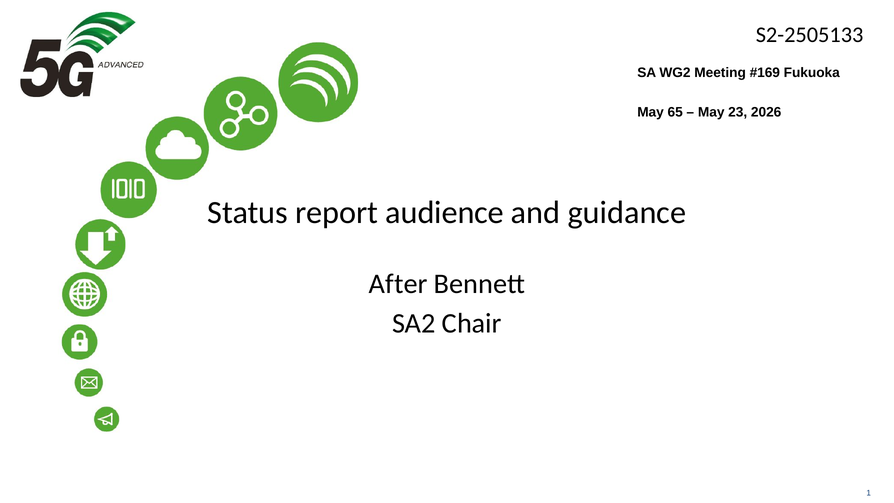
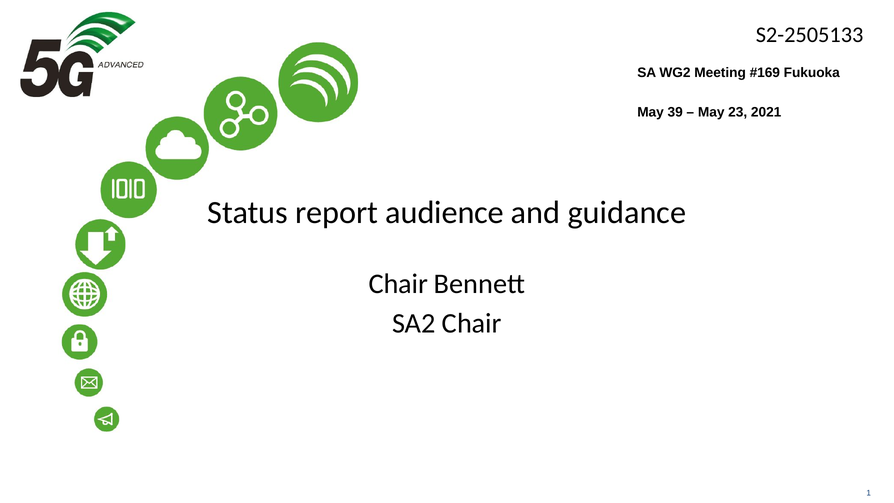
65: 65 -> 39
2026: 2026 -> 2021
After at (398, 284): After -> Chair
